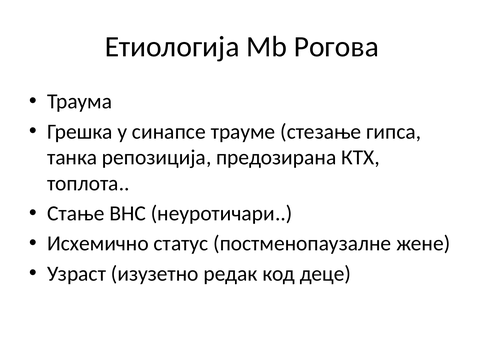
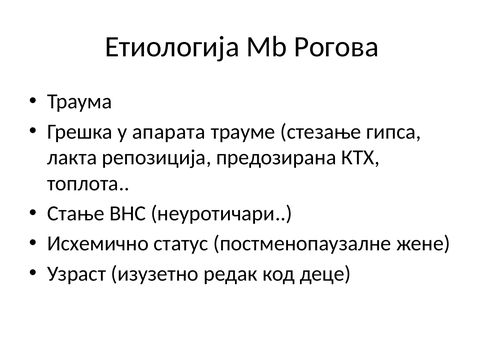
синапсе: синапсе -> апарата
танка: танка -> лакта
